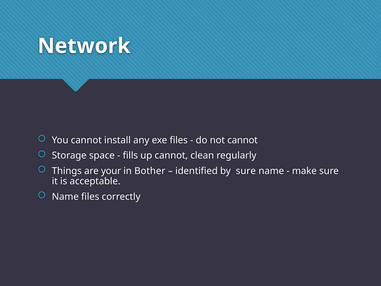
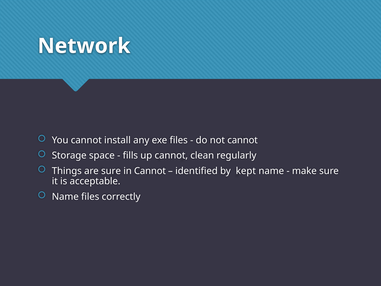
are your: your -> sure
in Bother: Bother -> Cannot
by sure: sure -> kept
